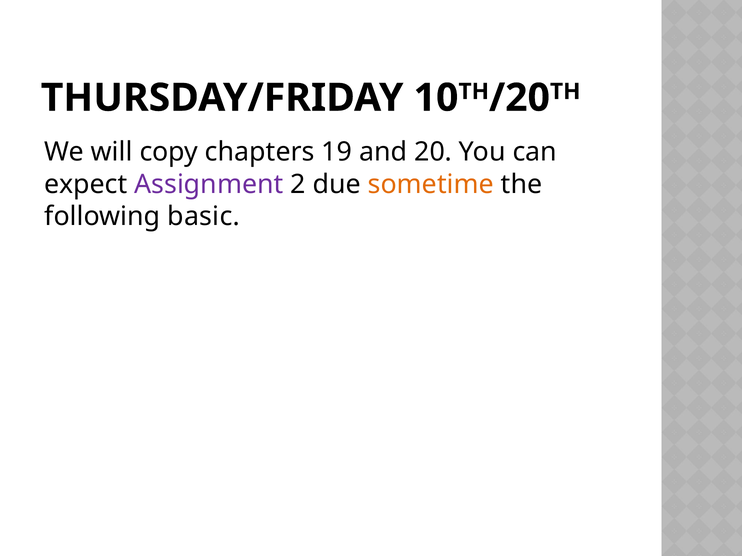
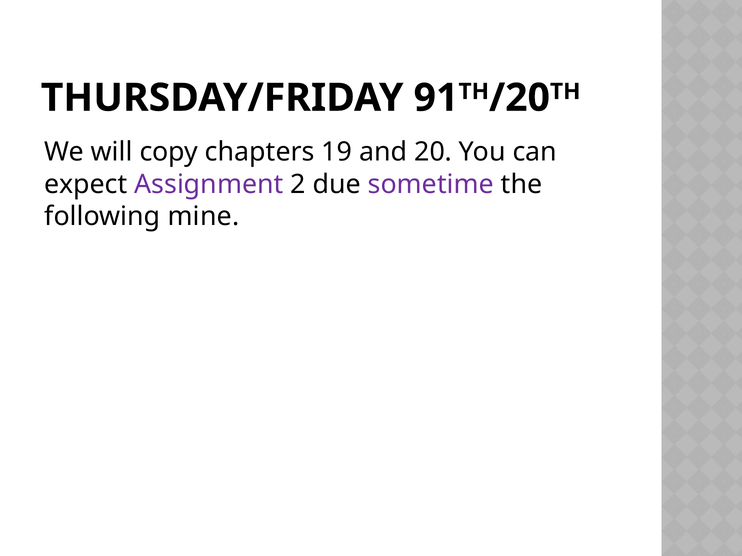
10: 10 -> 91
sometime colour: orange -> purple
basic: basic -> mine
